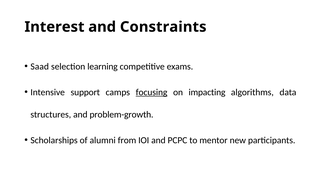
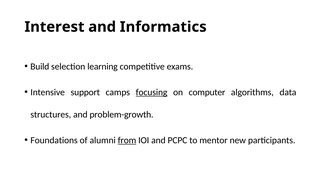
Constraints: Constraints -> Informatics
Saad: Saad -> Build
impacting: impacting -> computer
Scholarships: Scholarships -> Foundations
from underline: none -> present
